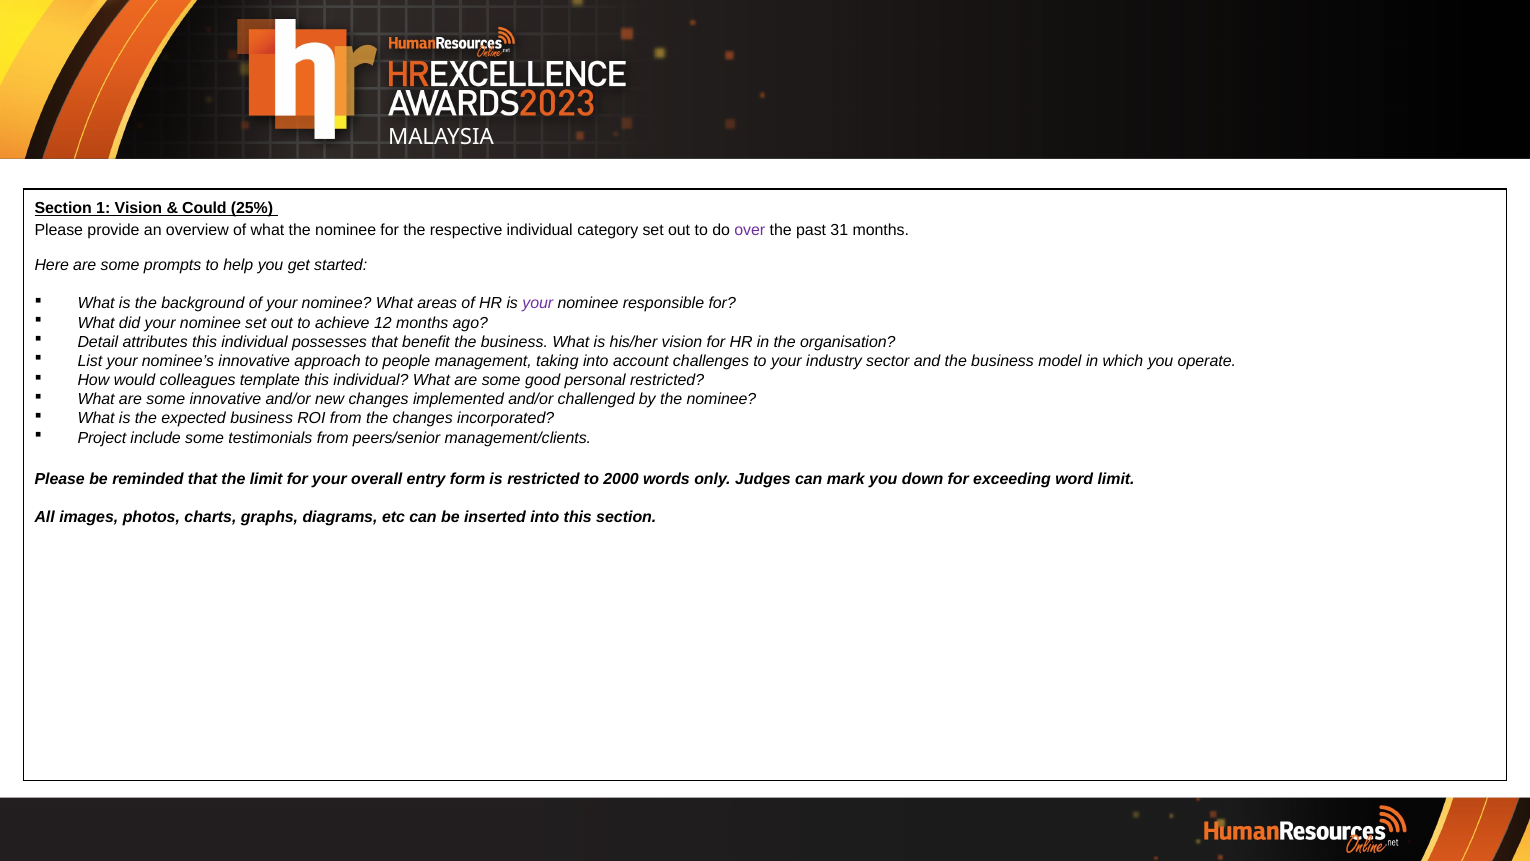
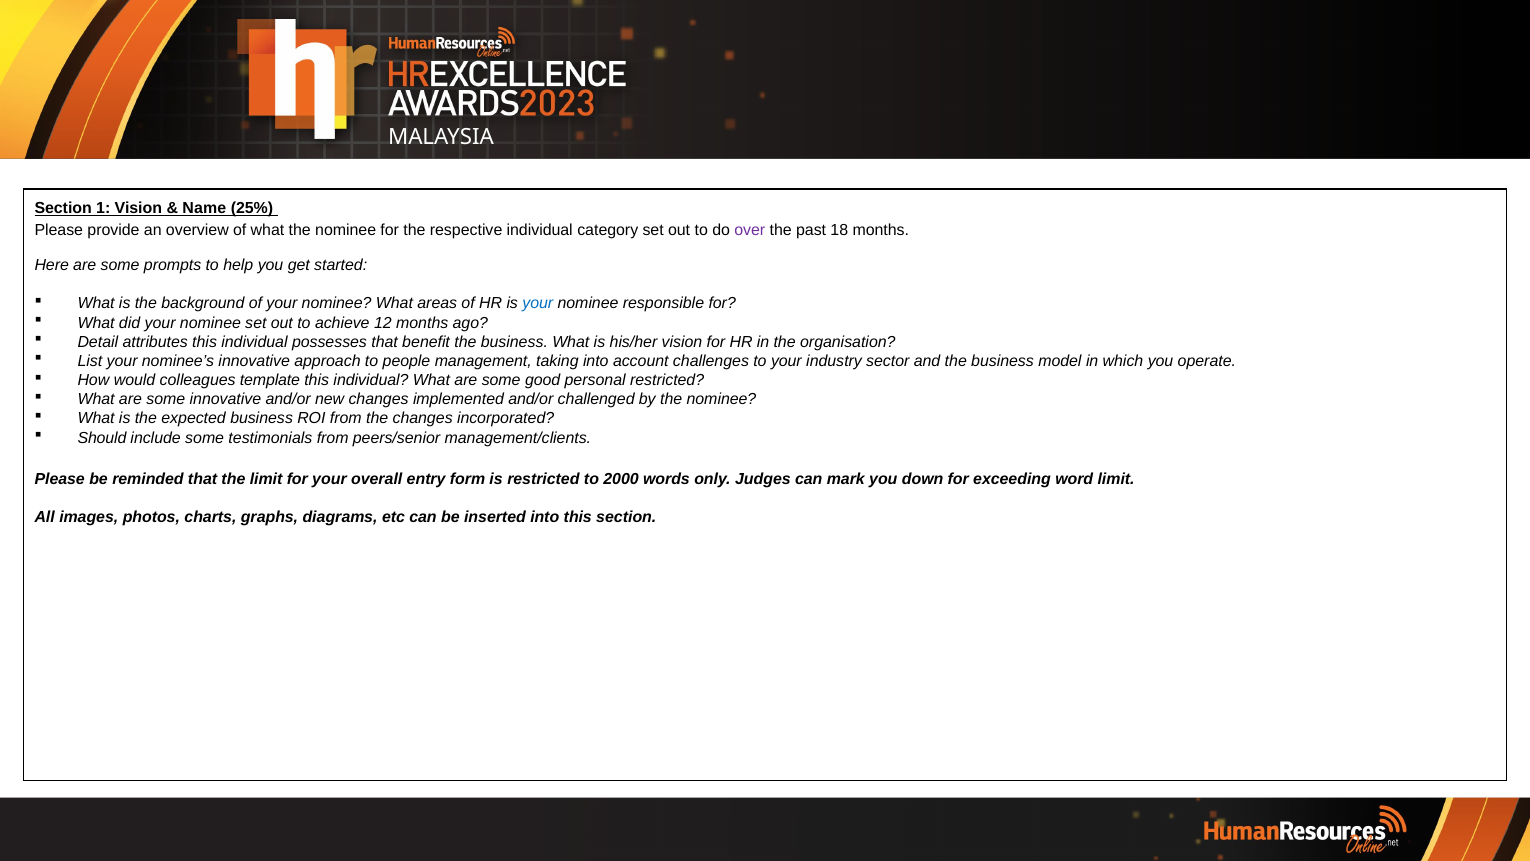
Could: Could -> Name
31: 31 -> 18
your at (538, 304) colour: purple -> blue
Project: Project -> Should
